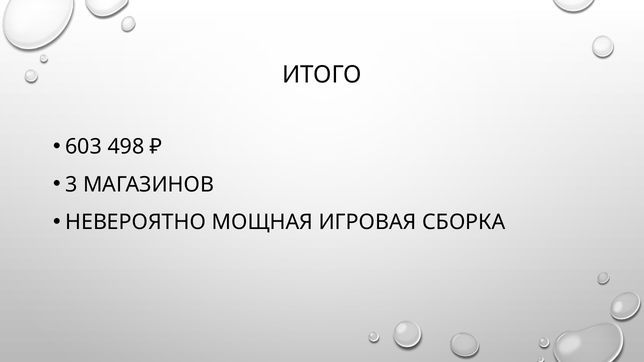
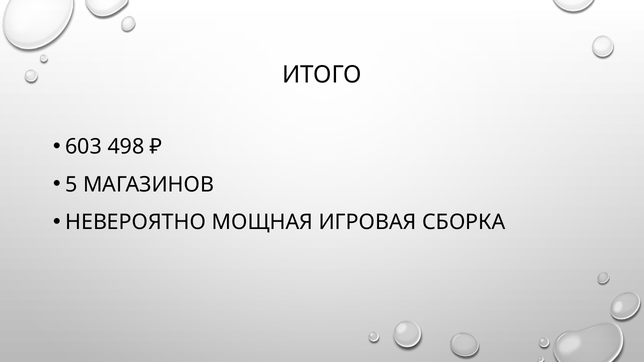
3: 3 -> 5
